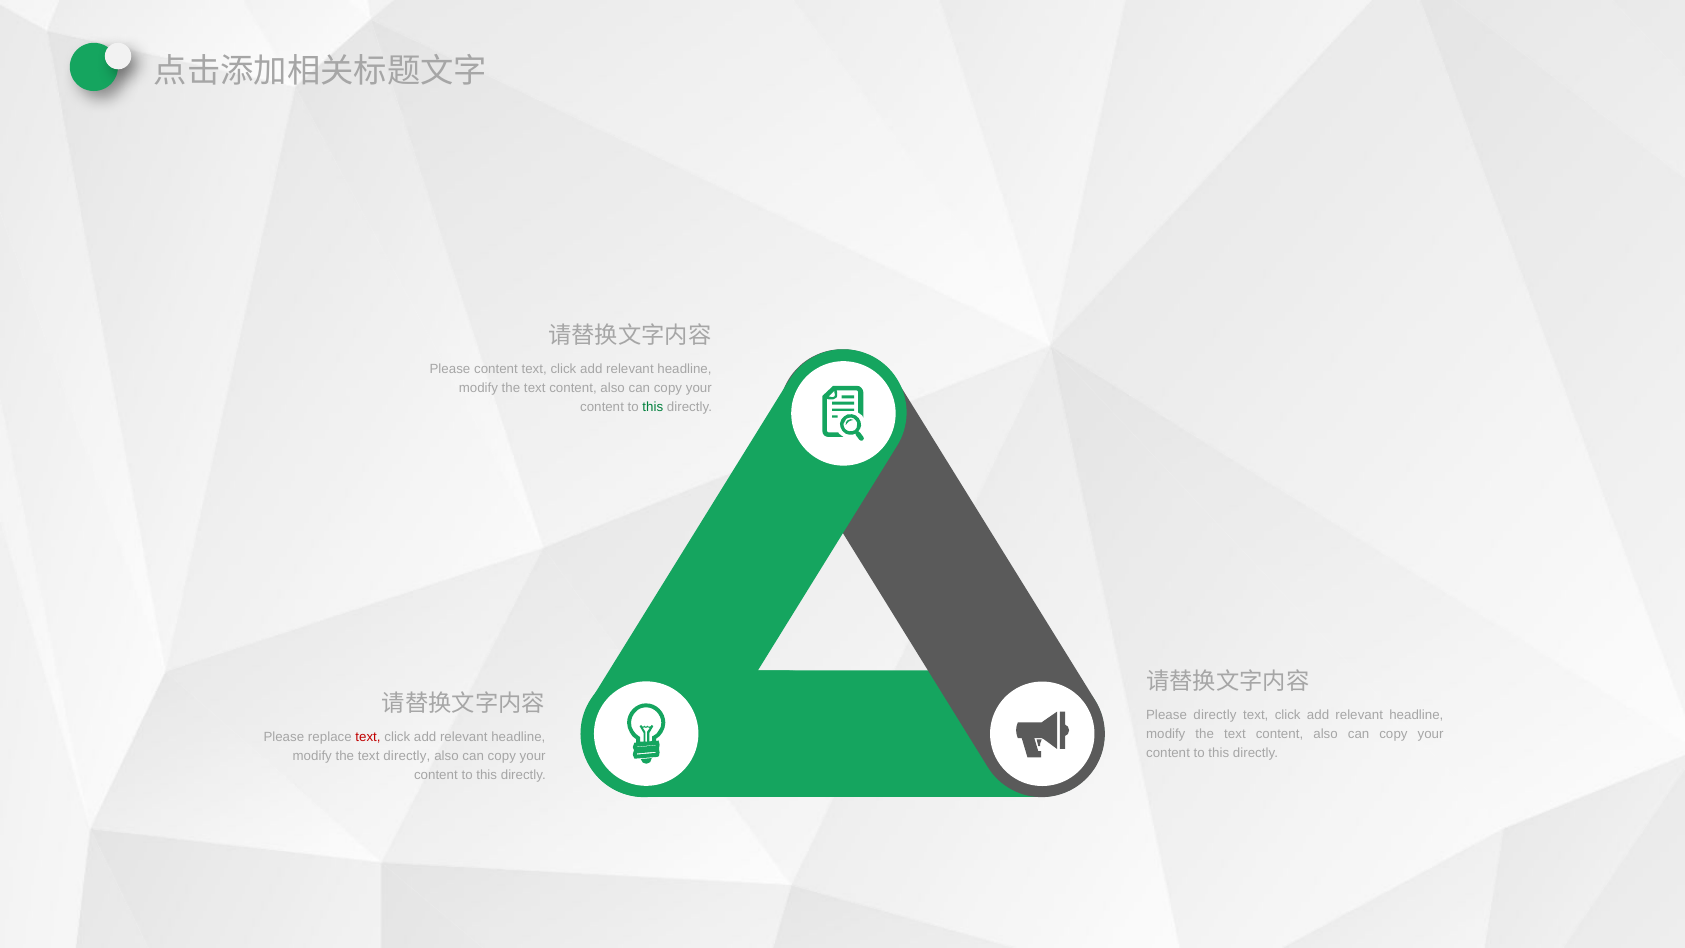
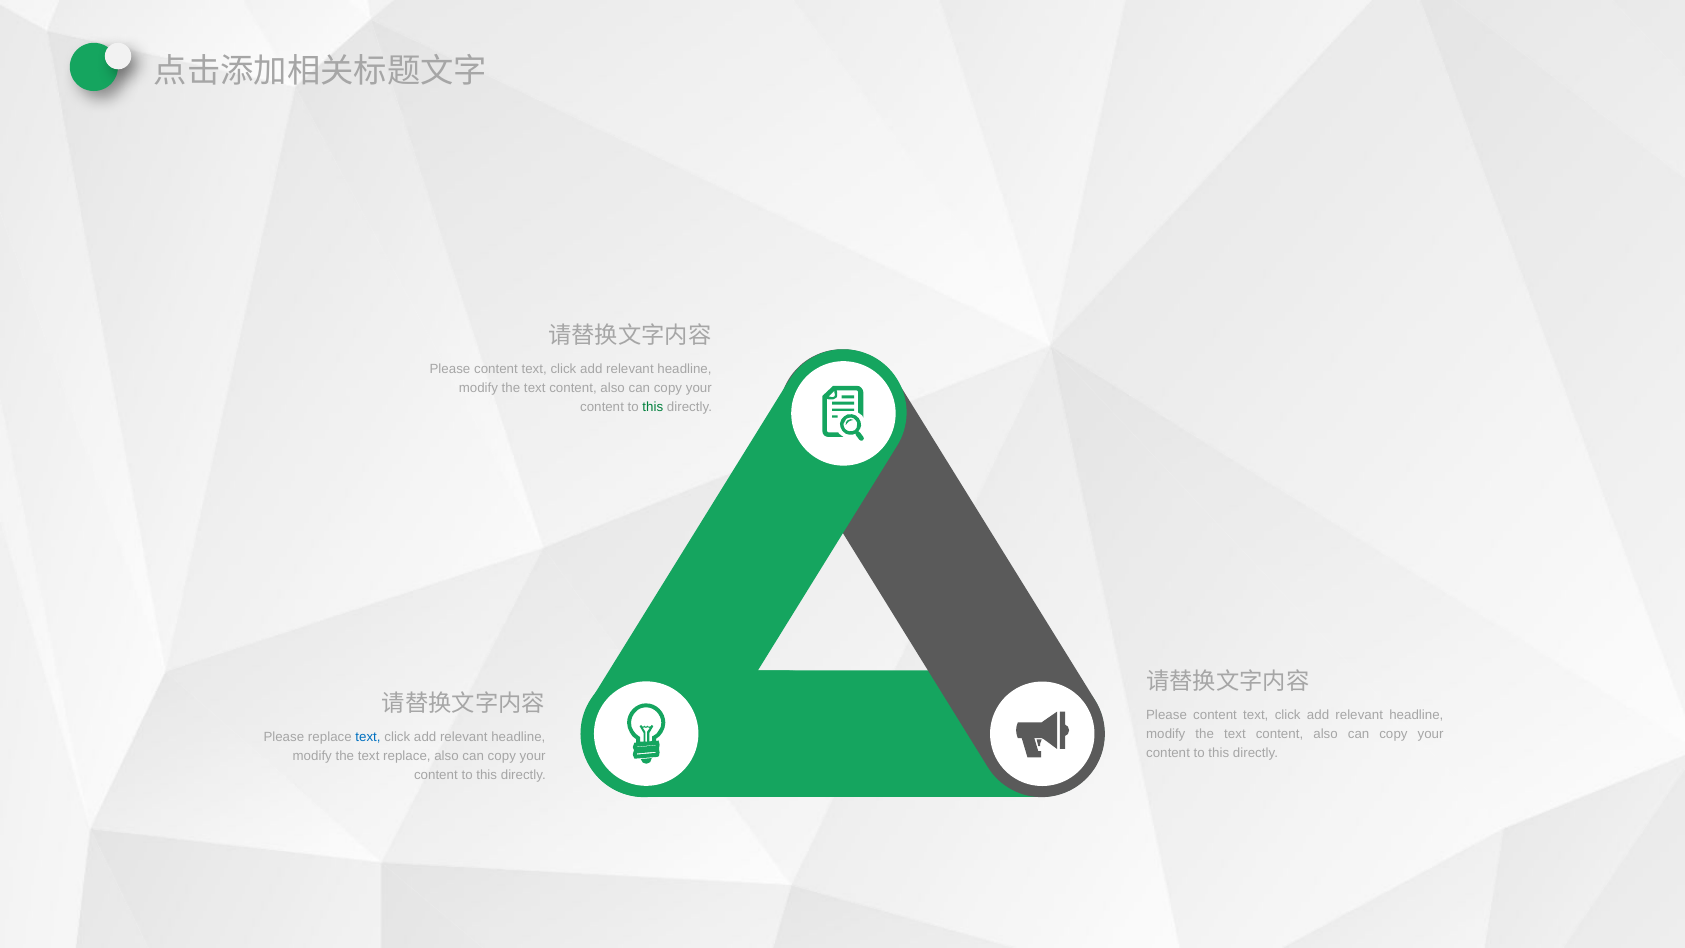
directly at (1215, 715): directly -> content
text at (368, 737) colour: red -> blue
text directly: directly -> replace
